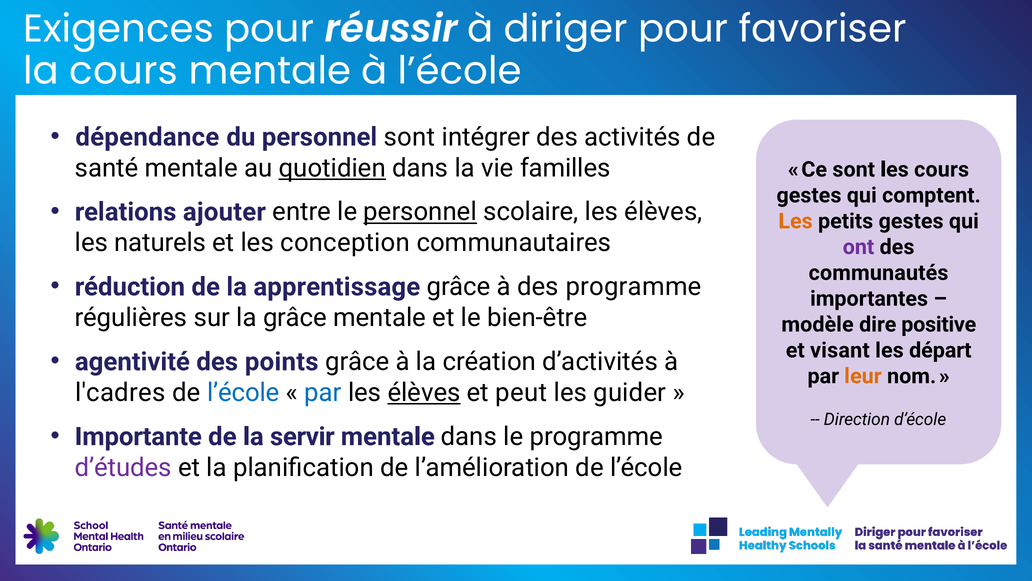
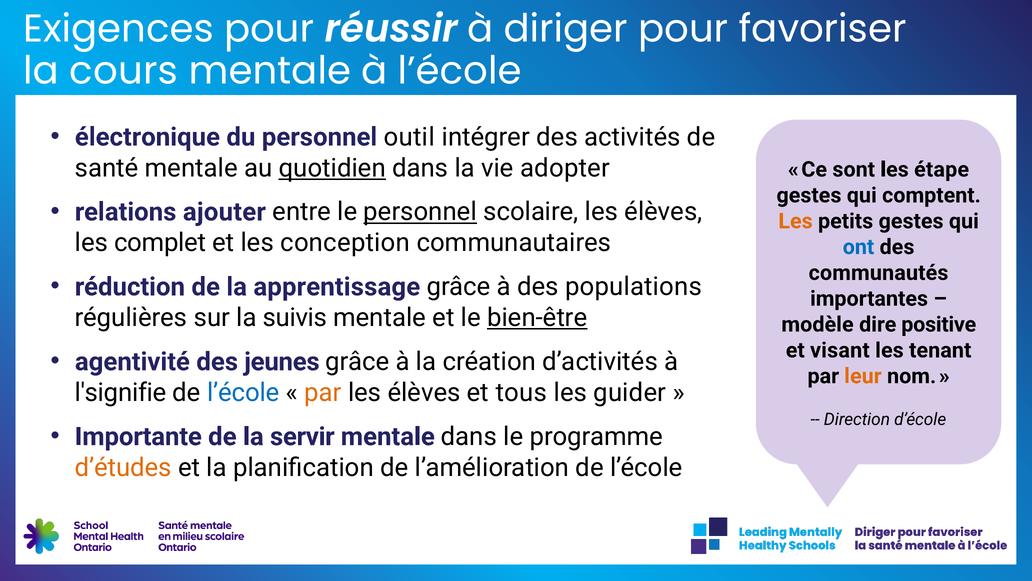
dépendance: dépendance -> électronique
personnel sont: sont -> outil
familles: familles -> adopter
les cours: cours -> étape
naturels: naturels -> complet
ont colour: purple -> blue
des programme: programme -> populations
la grâce: grâce -> suivis
bien-être underline: none -> present
départ: départ -> tenant
points: points -> jeunes
l'cadres: l'cadres -> l'signifie
par at (323, 392) colour: blue -> orange
élèves at (424, 392) underline: present -> none
peut: peut -> tous
d’études colour: purple -> orange
